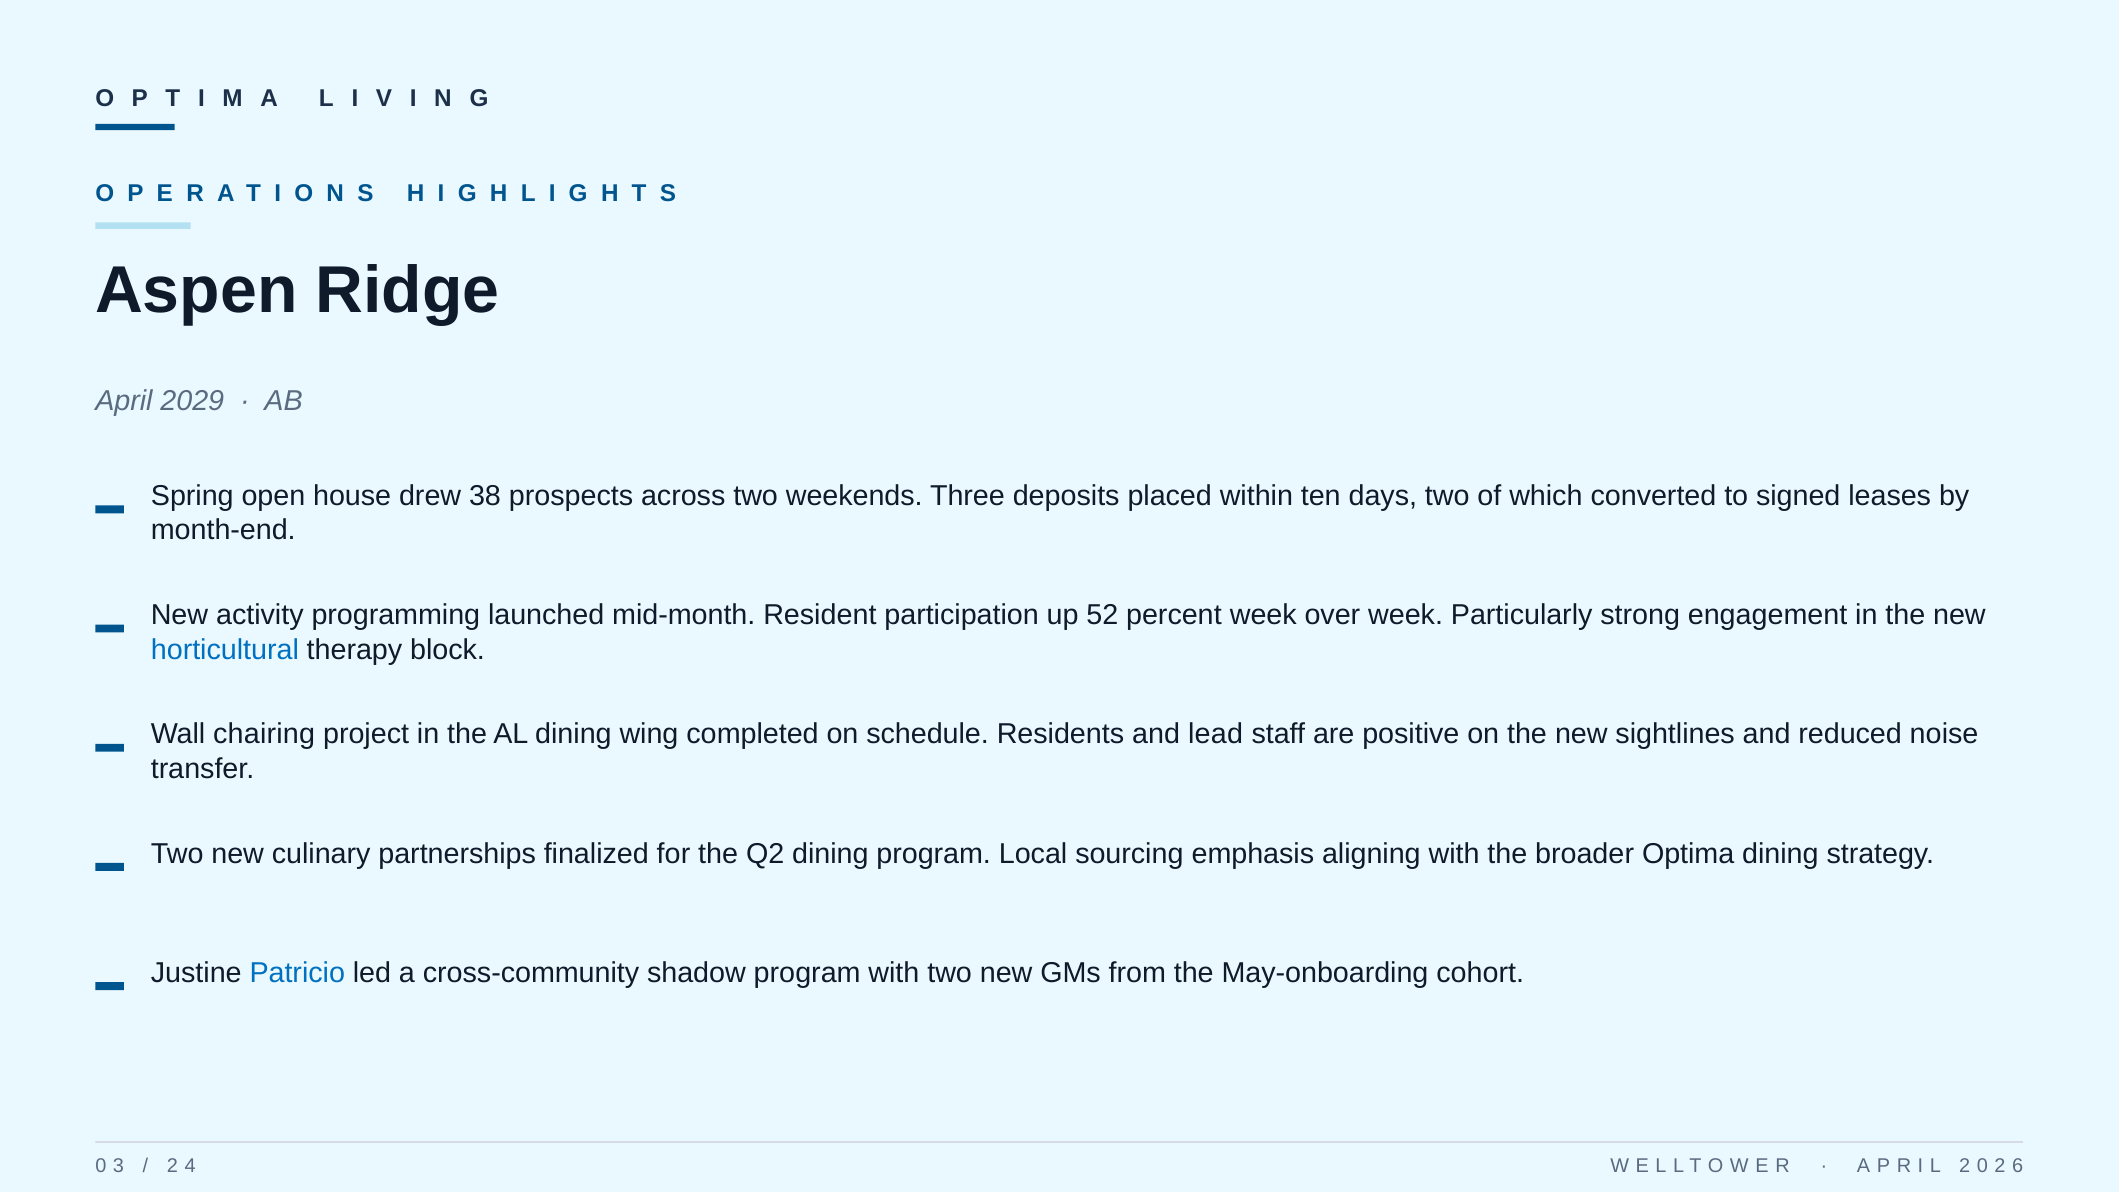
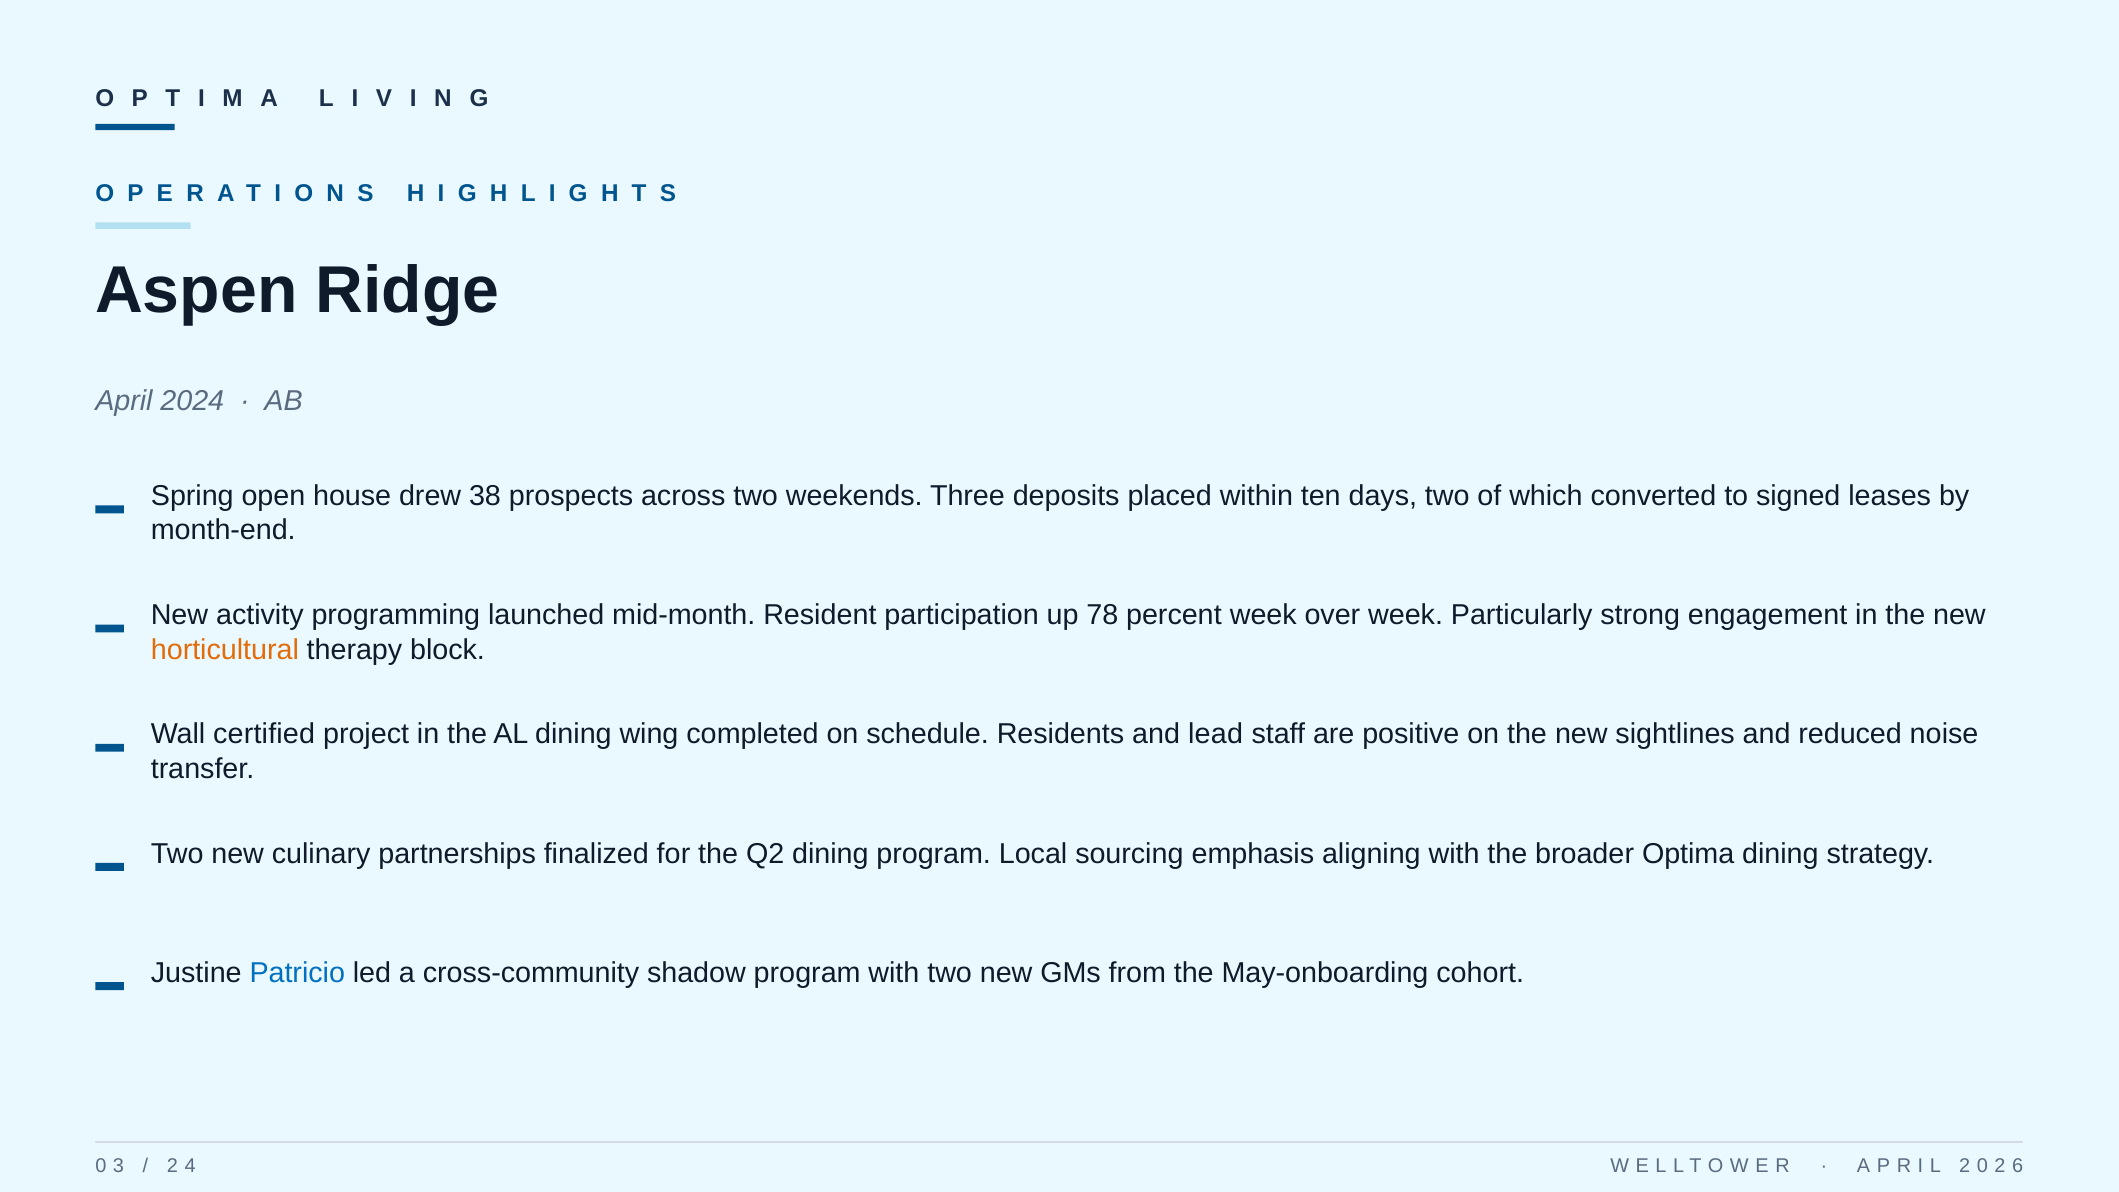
2029: 2029 -> 2024
52: 52 -> 78
horticultural colour: blue -> orange
chairing: chairing -> certified
